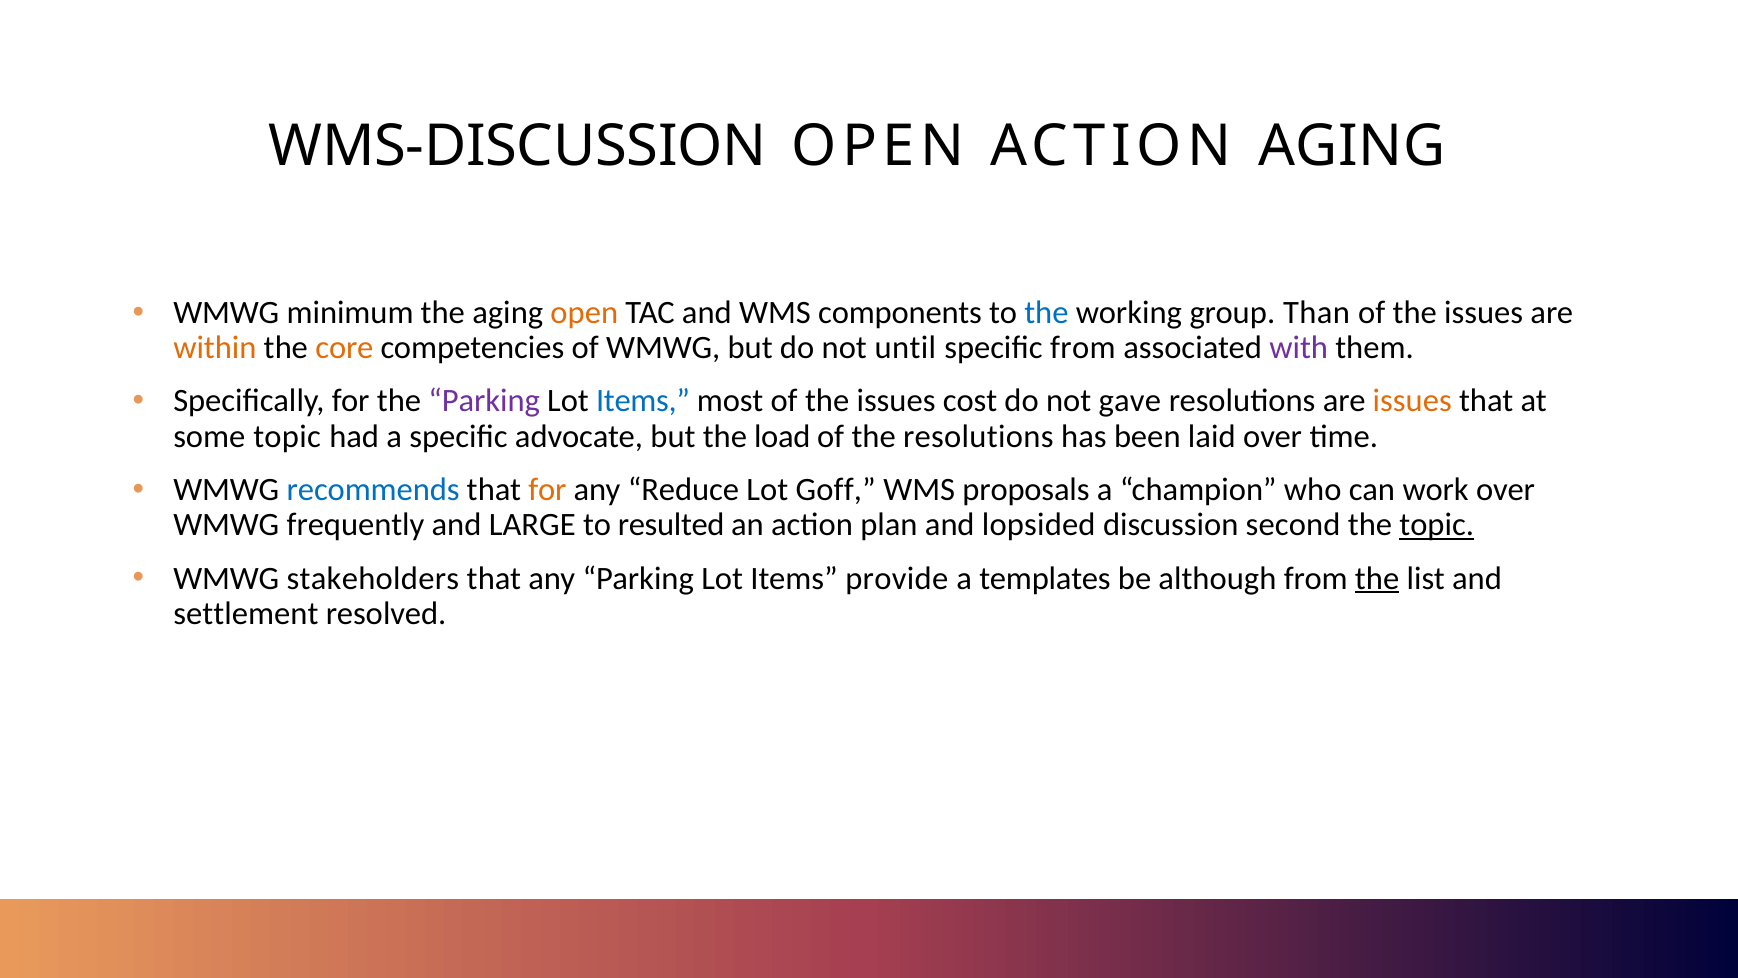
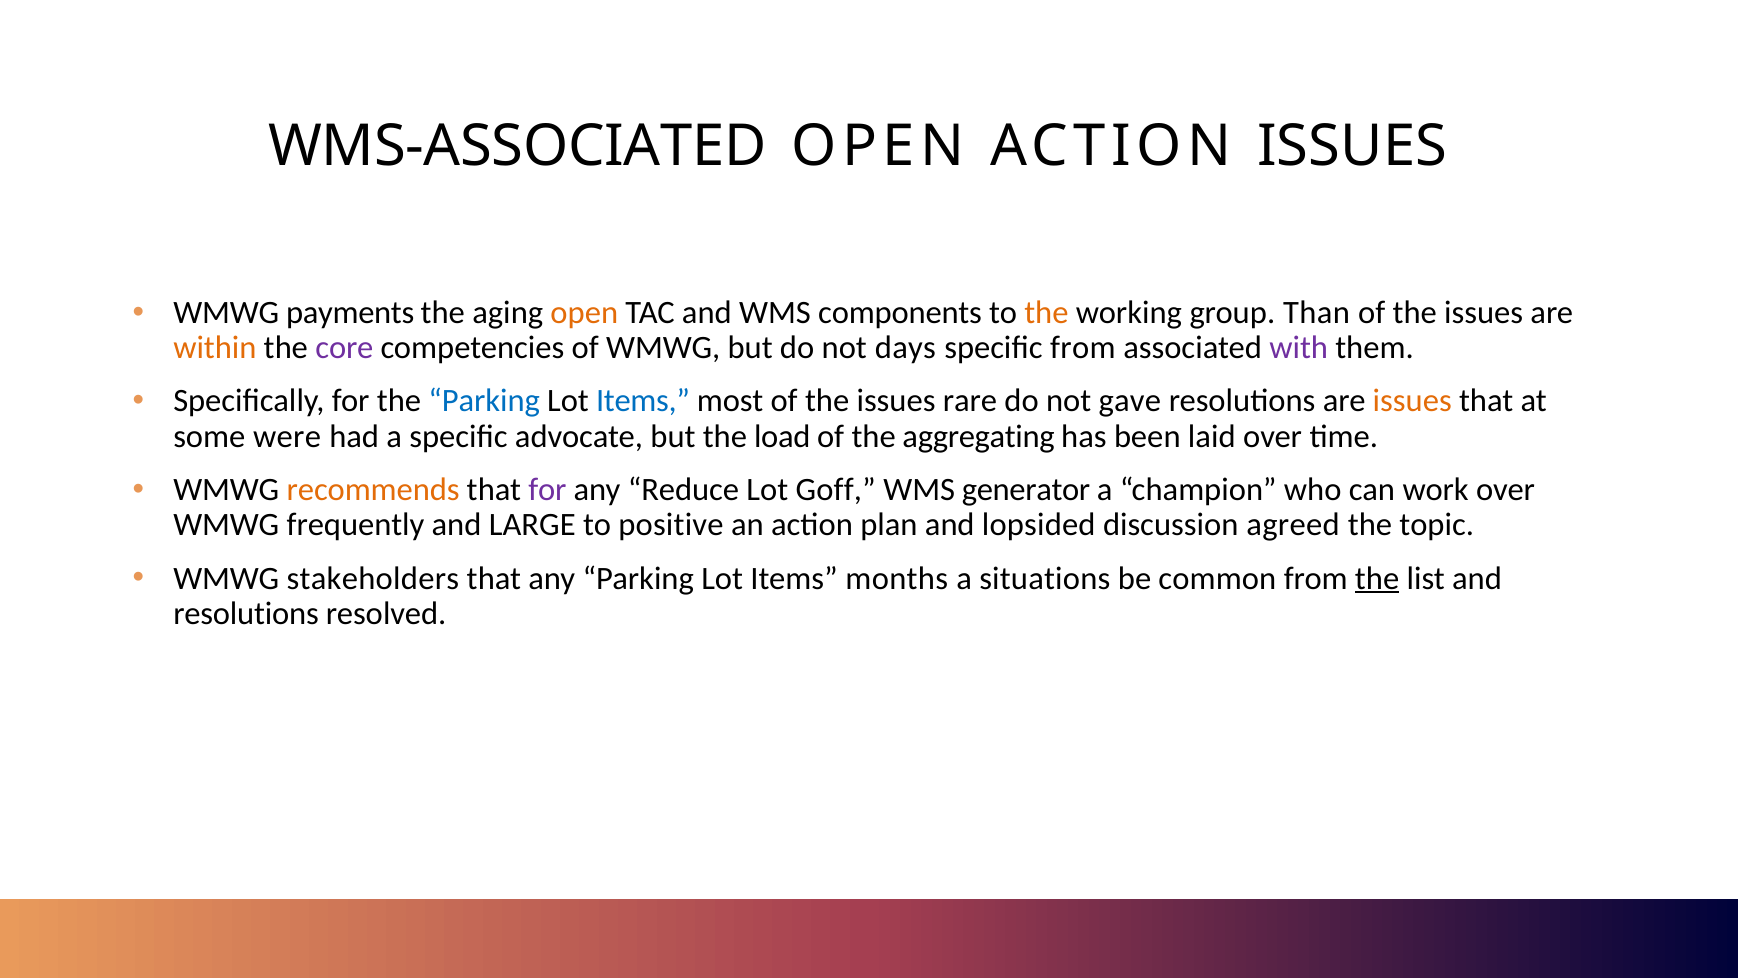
WMS-DISCUSSION: WMS-DISCUSSION -> WMS-ASSOCIATED
ACTION AGING: AGING -> ISSUES
minimum: minimum -> payments
the at (1046, 313) colour: blue -> orange
core colour: orange -> purple
until: until -> days
Parking at (484, 401) colour: purple -> blue
cost: cost -> rare
some topic: topic -> were
the resolutions: resolutions -> aggregating
recommends colour: blue -> orange
for at (547, 490) colour: orange -> purple
proposals: proposals -> generator
resulted: resulted -> positive
second: second -> agreed
topic at (1437, 525) underline: present -> none
provide: provide -> months
templates: templates -> situations
although: although -> common
settlement at (246, 613): settlement -> resolutions
